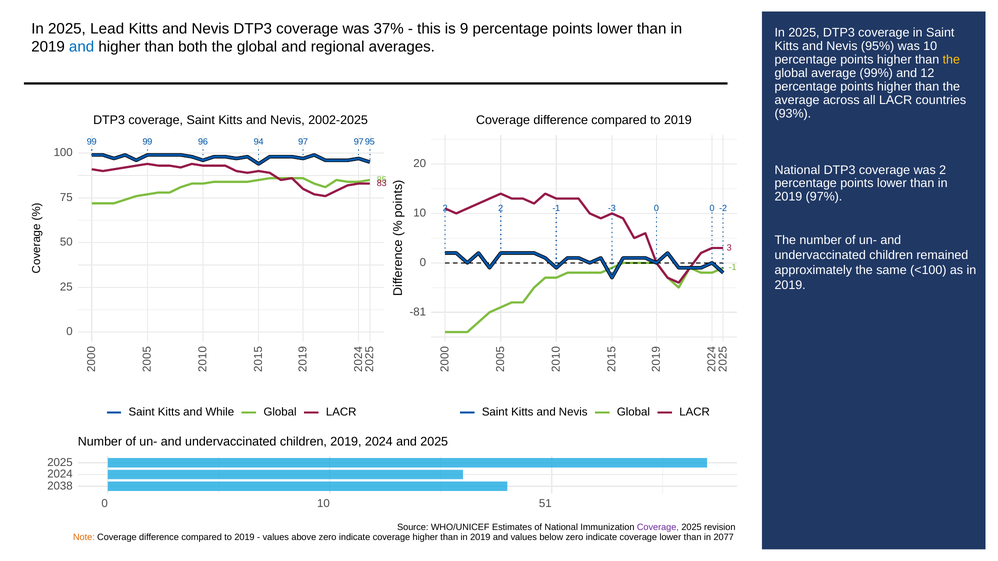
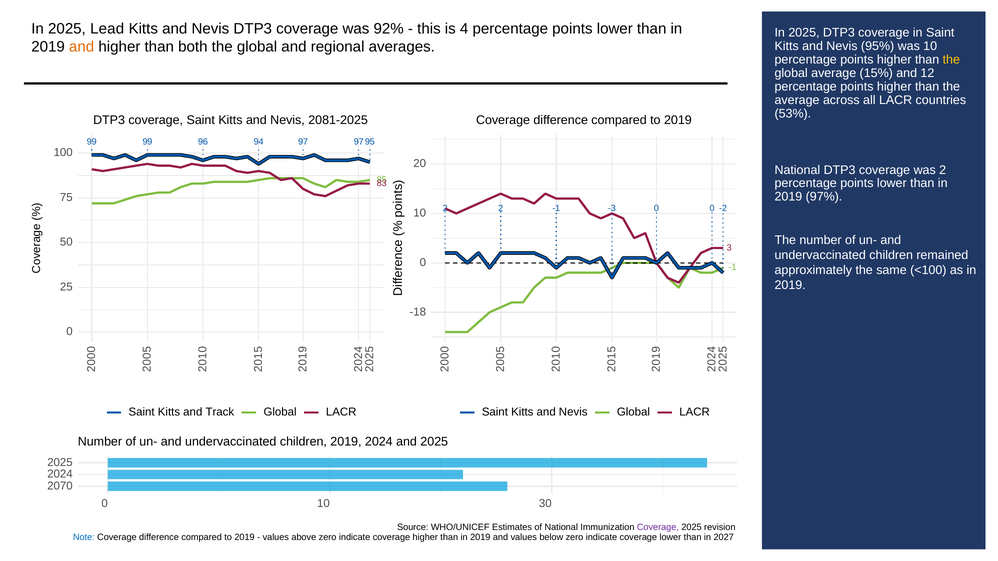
37%: 37% -> 92%
is 9: 9 -> 4
and at (82, 47) colour: blue -> orange
99%: 99% -> 15%
93%: 93% -> 53%
2002-2025: 2002-2025 -> 2081-2025
-81: -81 -> -18
While: While -> Track
2038: 2038 -> 2070
51: 51 -> 30
Note colour: orange -> blue
2077: 2077 -> 2027
